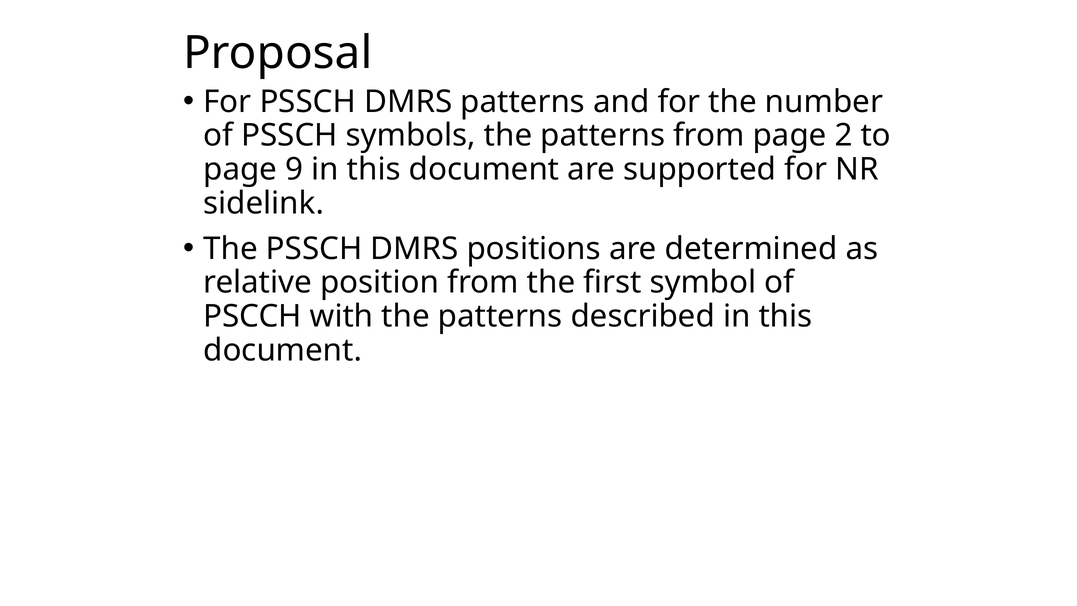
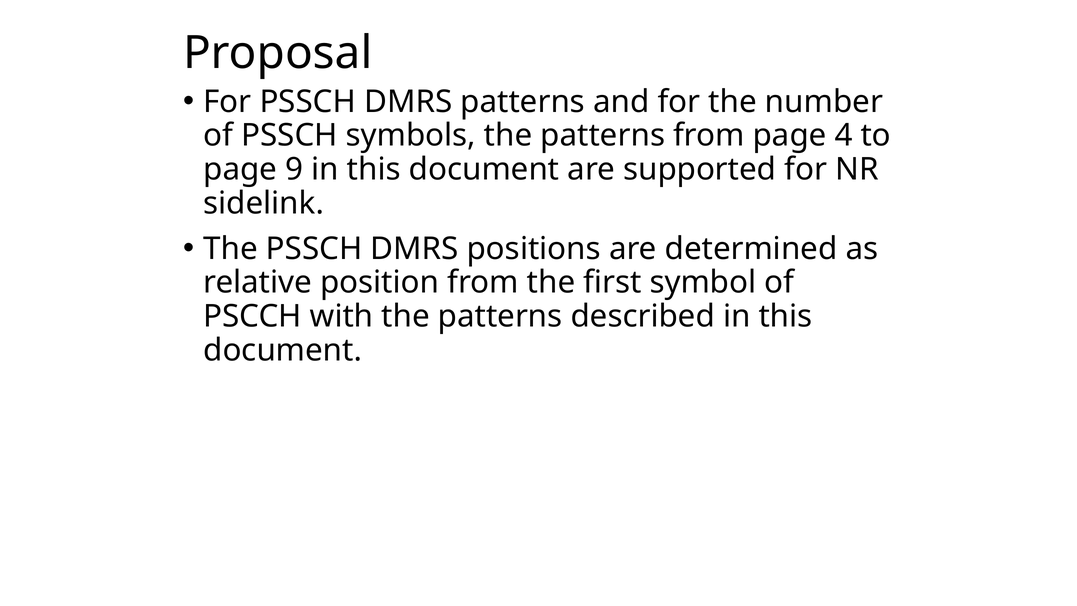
2: 2 -> 4
